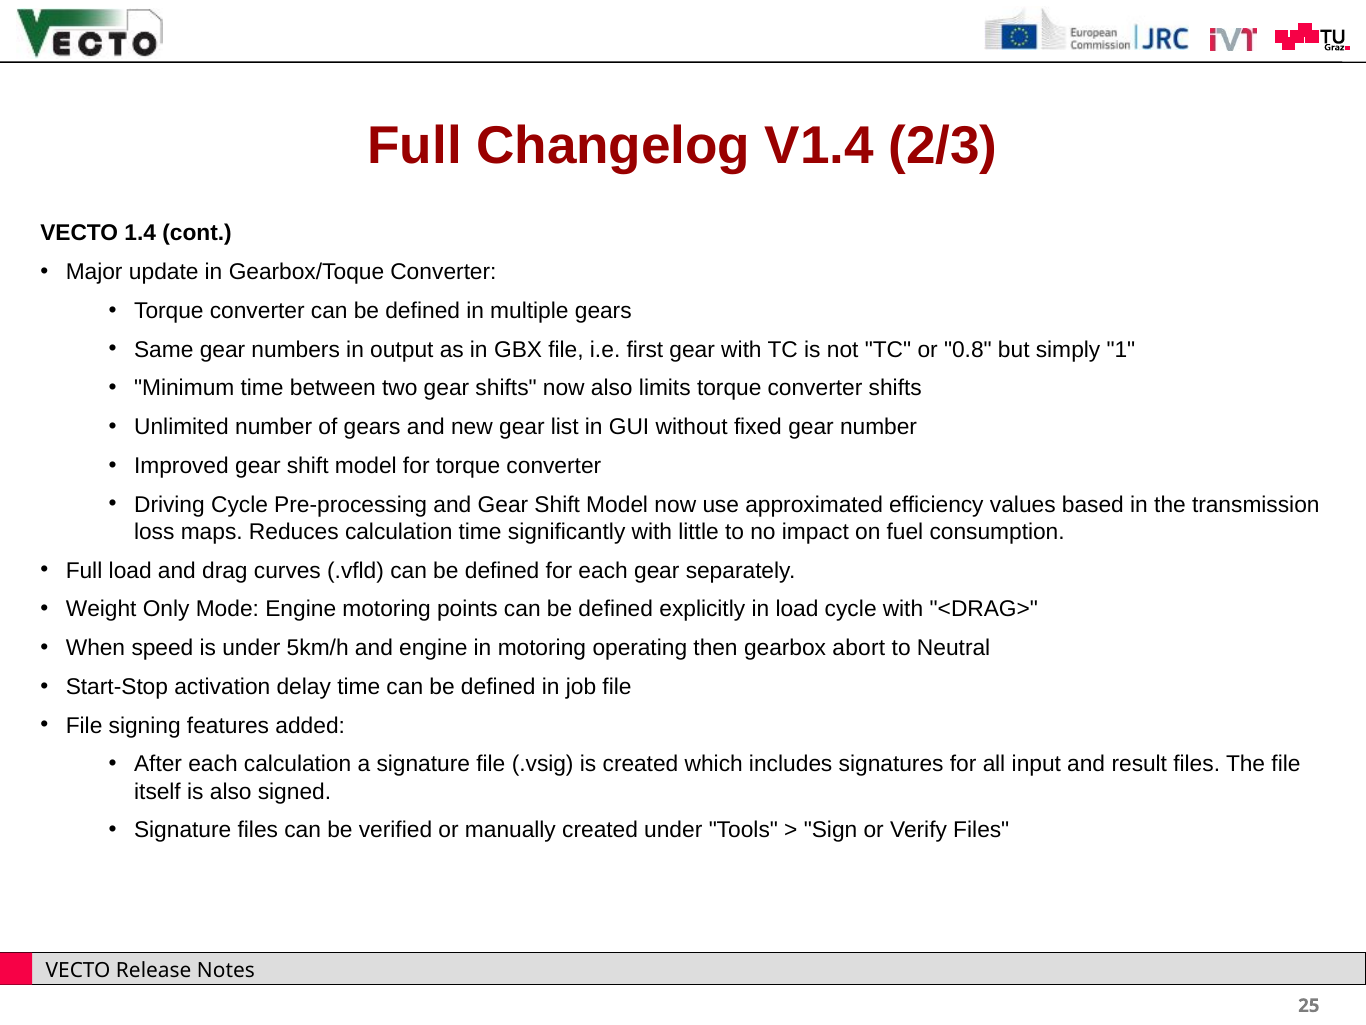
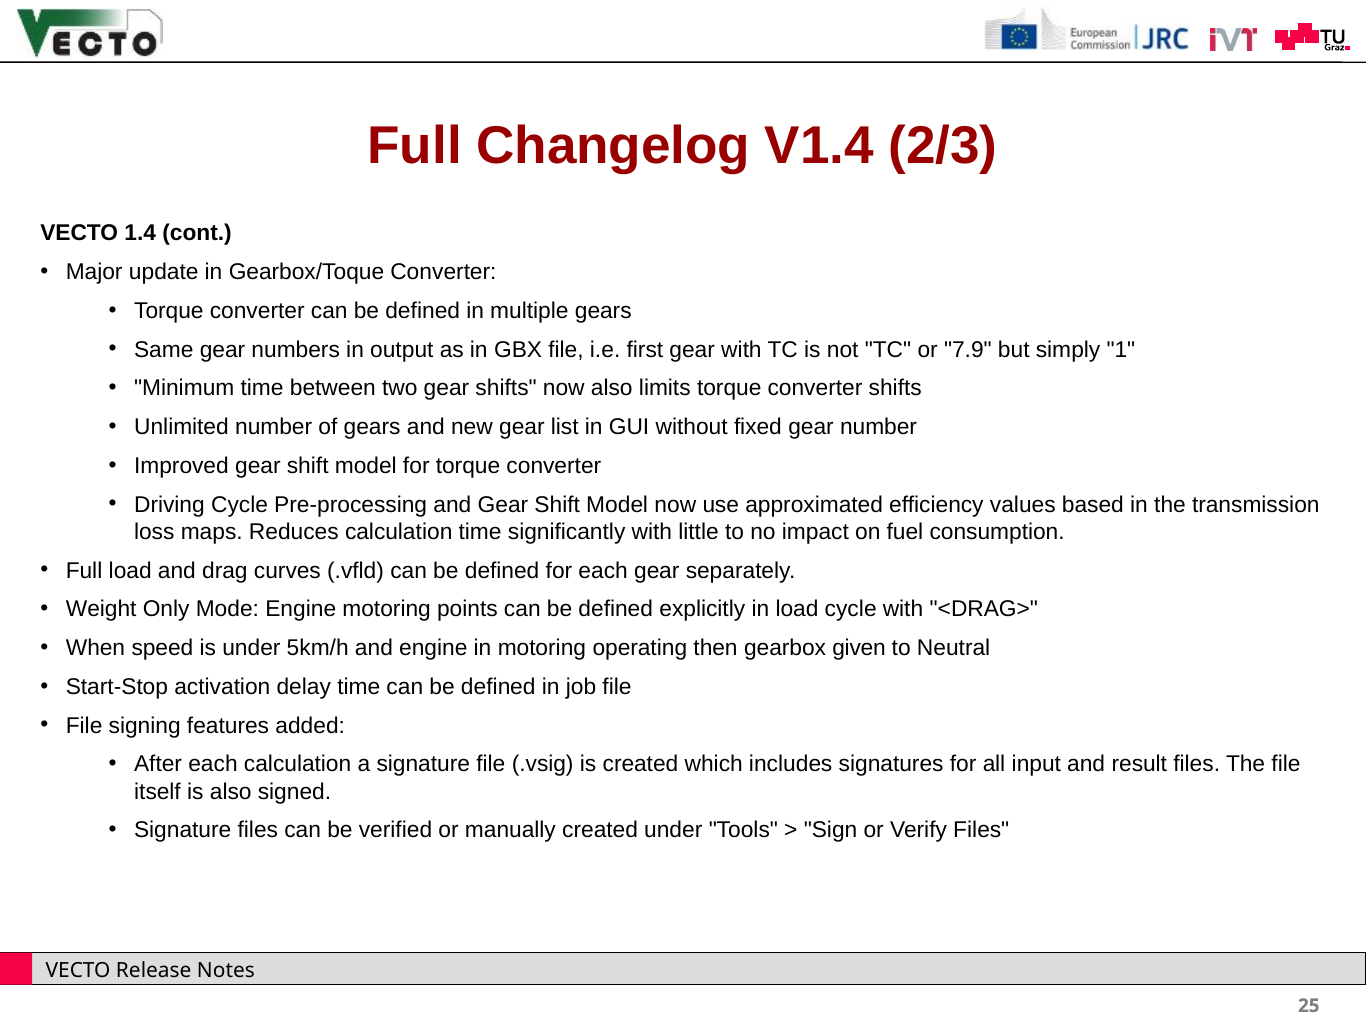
0.8: 0.8 -> 7.9
abort: abort -> given
